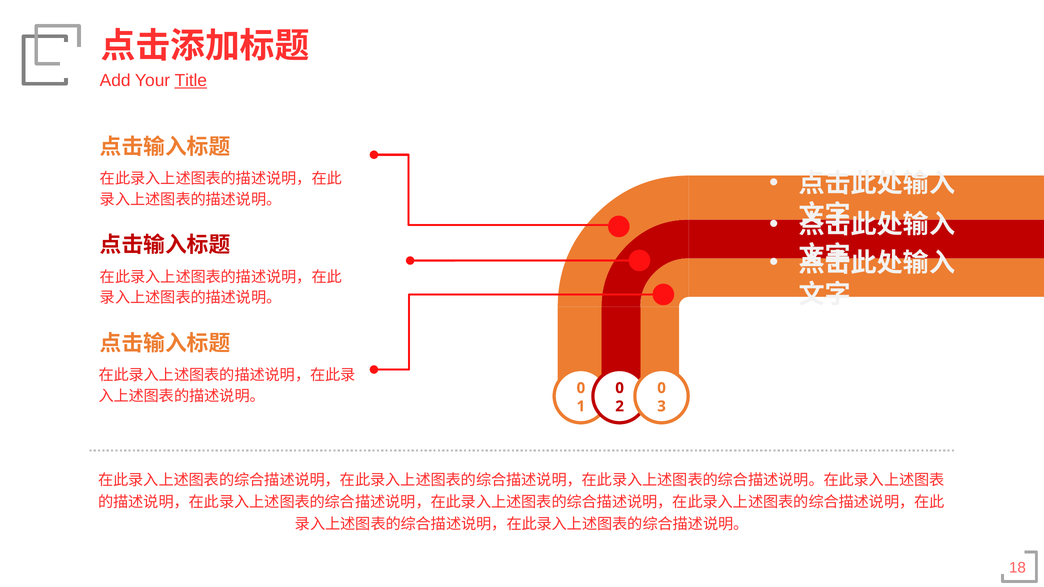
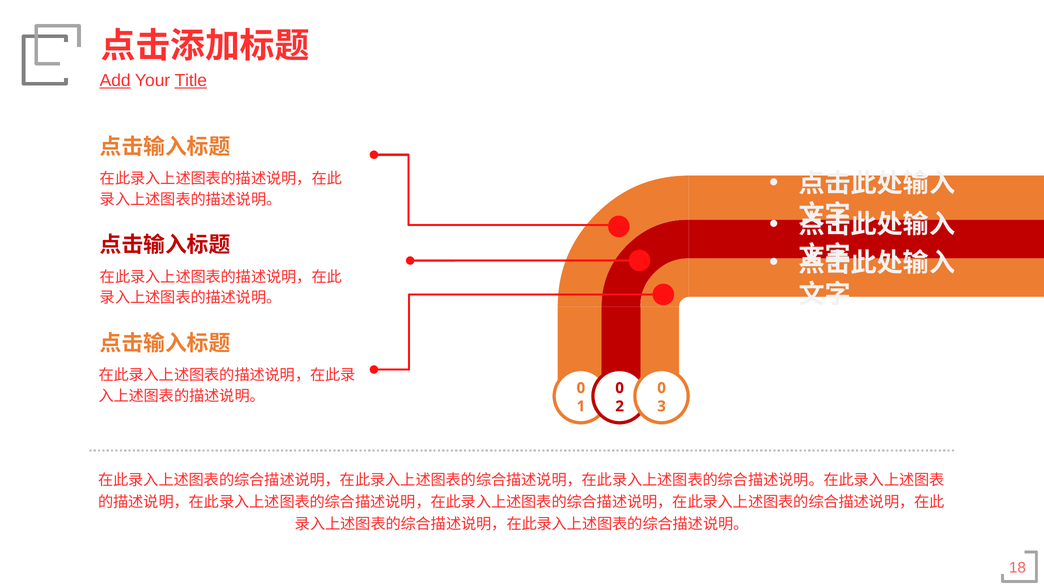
Add underline: none -> present
